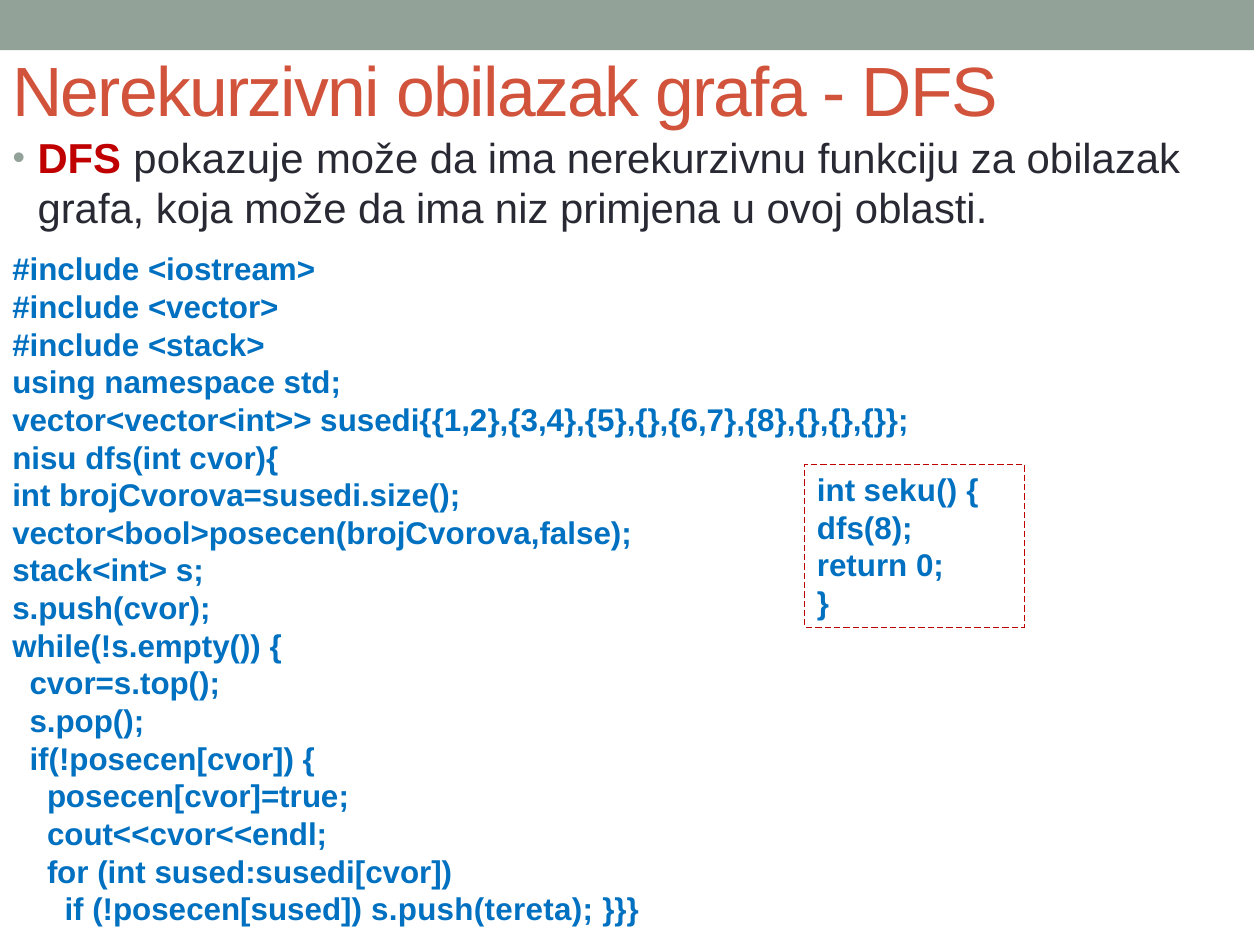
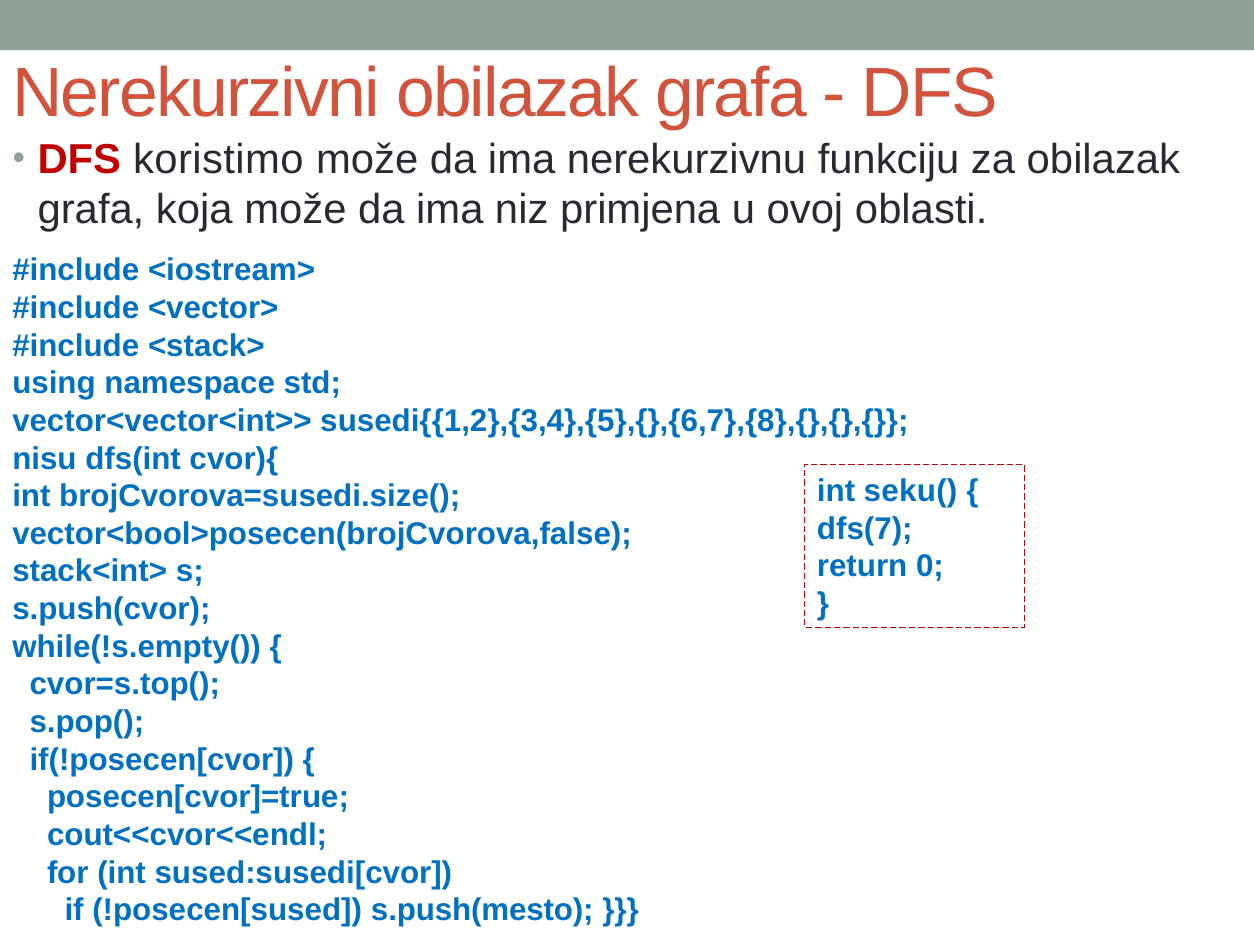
pokazuje: pokazuje -> koristimo
dfs(8: dfs(8 -> dfs(7
s.push(tereta: s.push(tereta -> s.push(mesto
